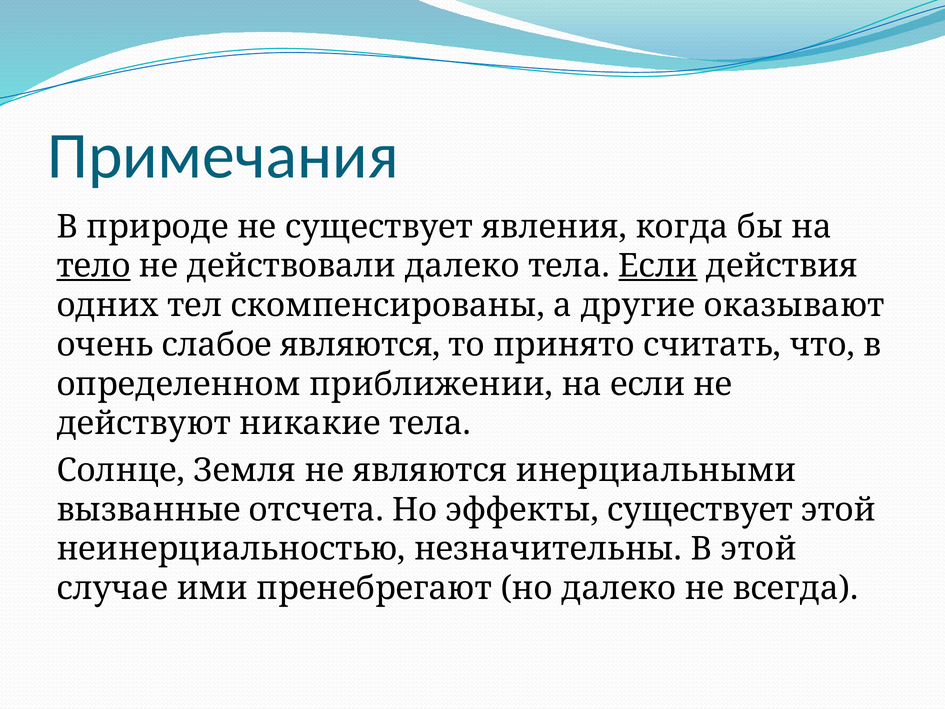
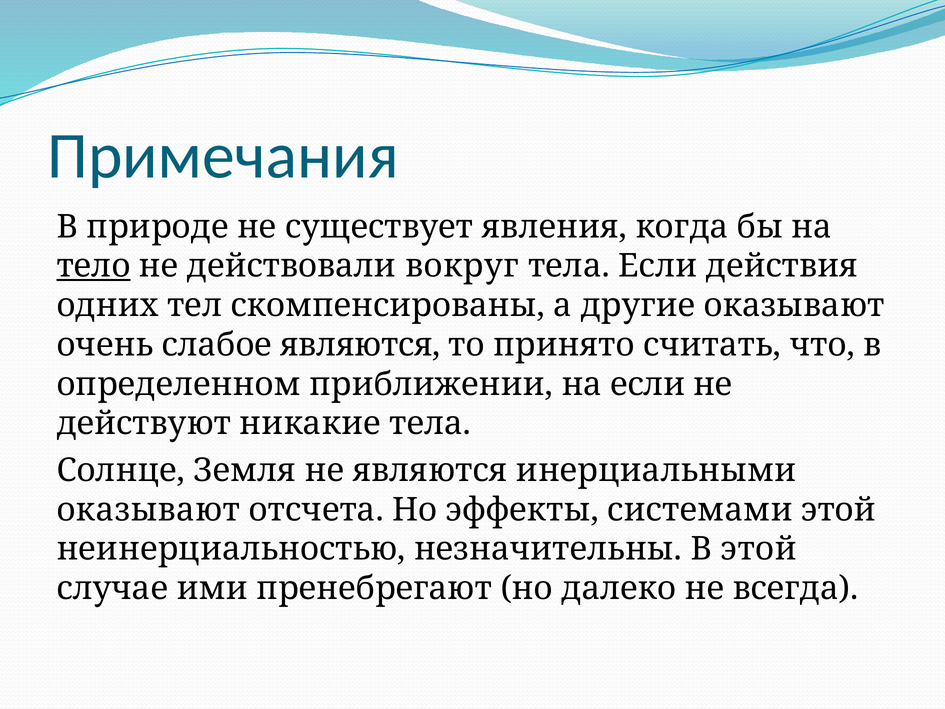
действовали далеко: далеко -> вокруг
Если at (658, 266) underline: present -> none
вызванные at (149, 510): вызванные -> оказывают
эффекты существует: существует -> системами
